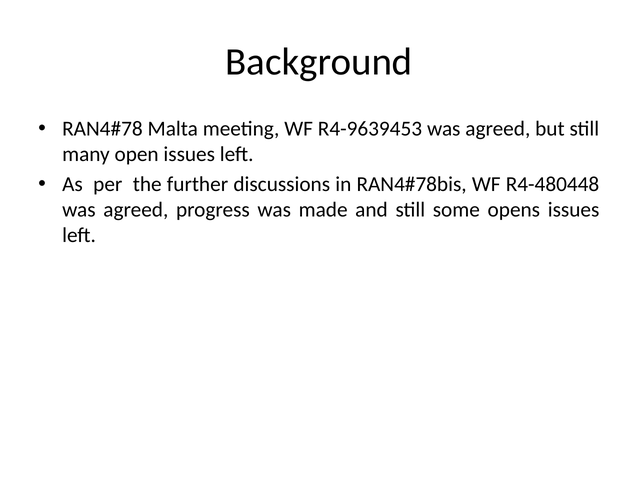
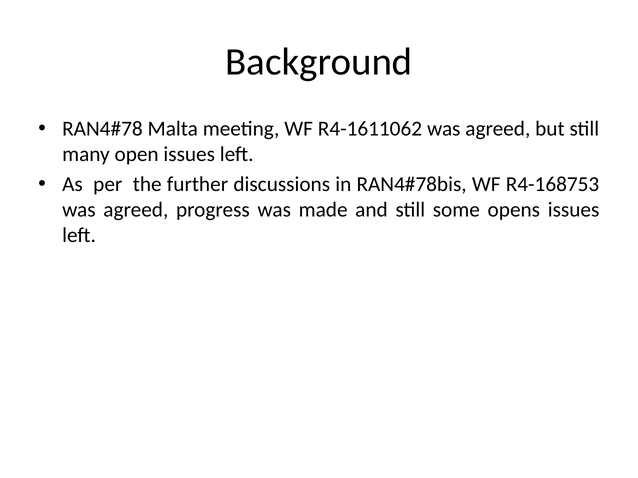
R4-9639453: R4-9639453 -> R4-1611062
R4-480448: R4-480448 -> R4-168753
